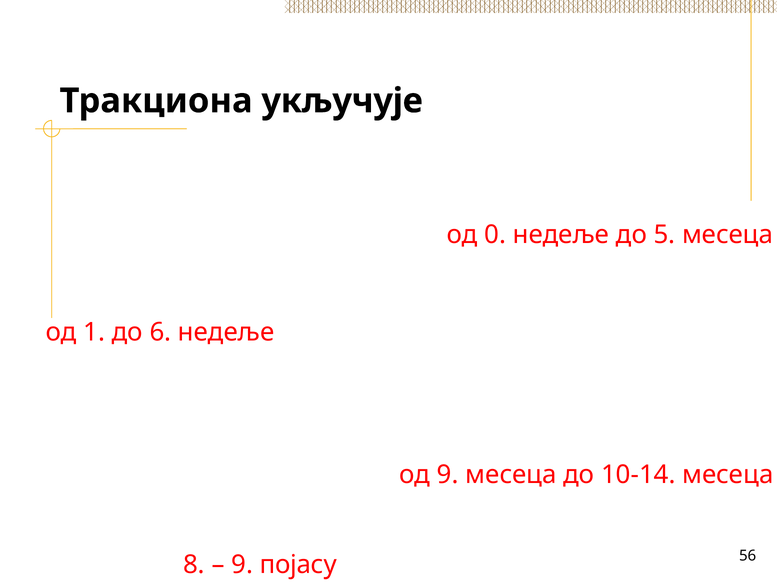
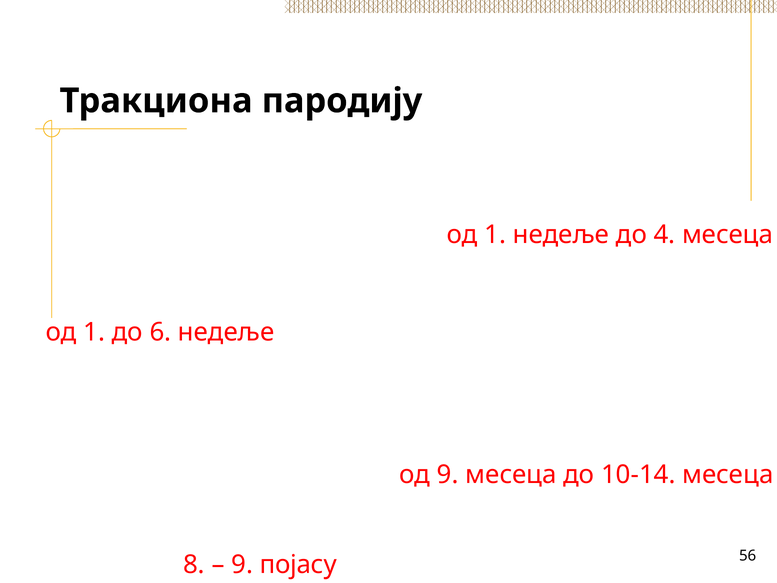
укључује: укључује -> пародију
0 at (495, 235): 0 -> 1
5: 5 -> 4
